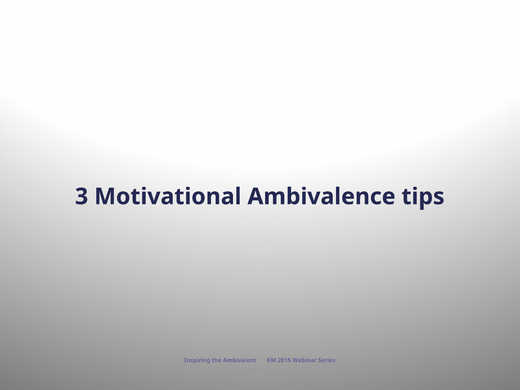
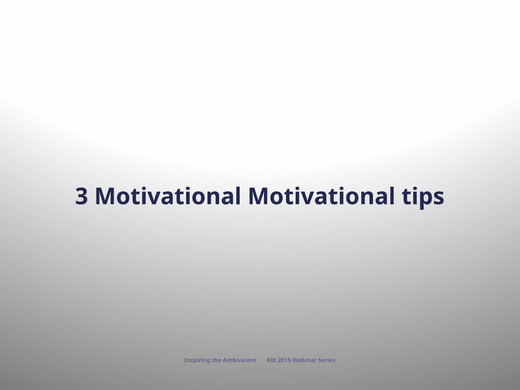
Motivational Ambivalence: Ambivalence -> Motivational
